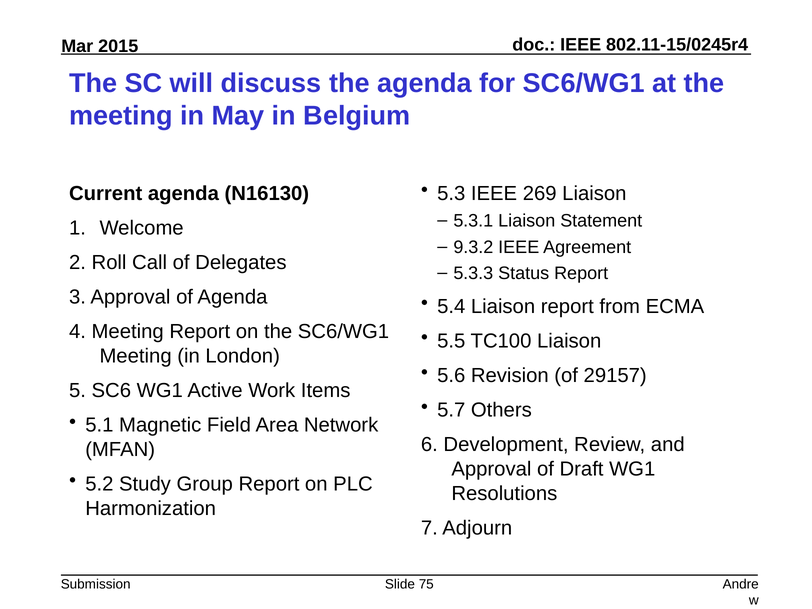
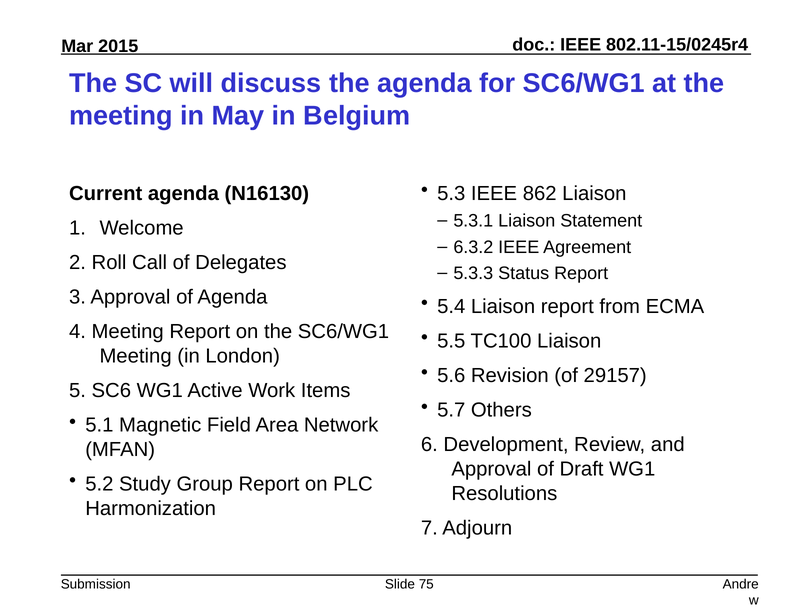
269: 269 -> 862
9.3.2: 9.3.2 -> 6.3.2
